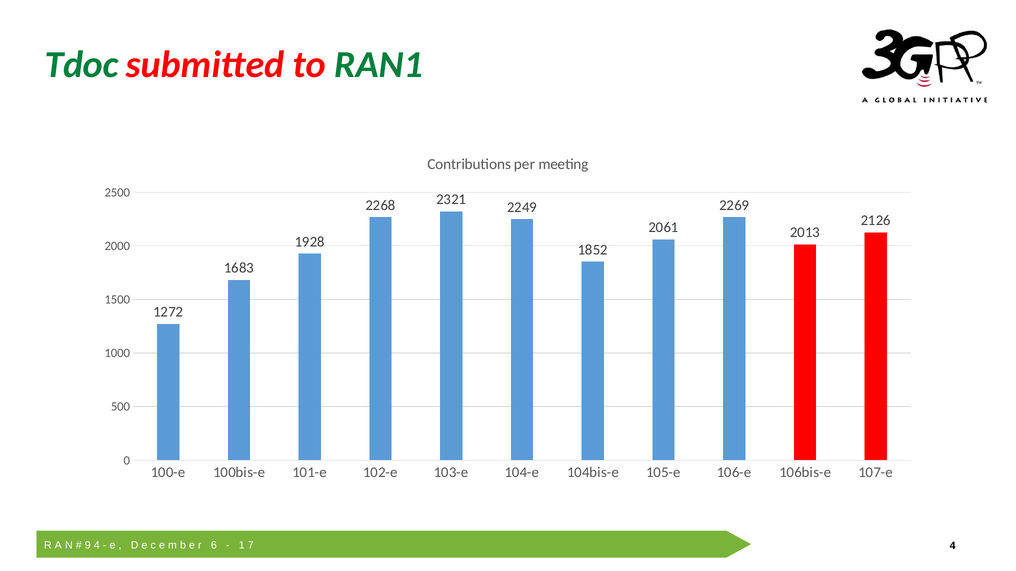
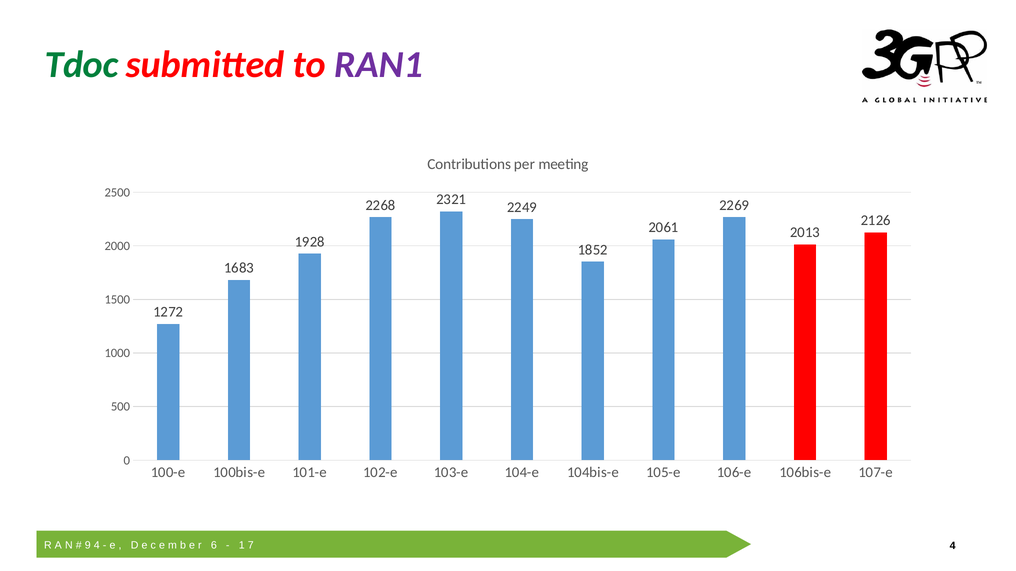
RAN1 colour: green -> purple
